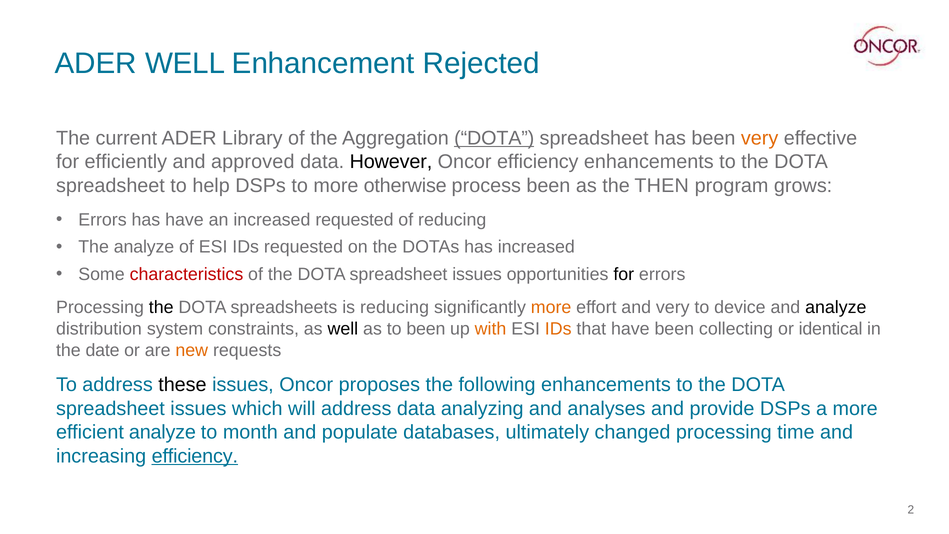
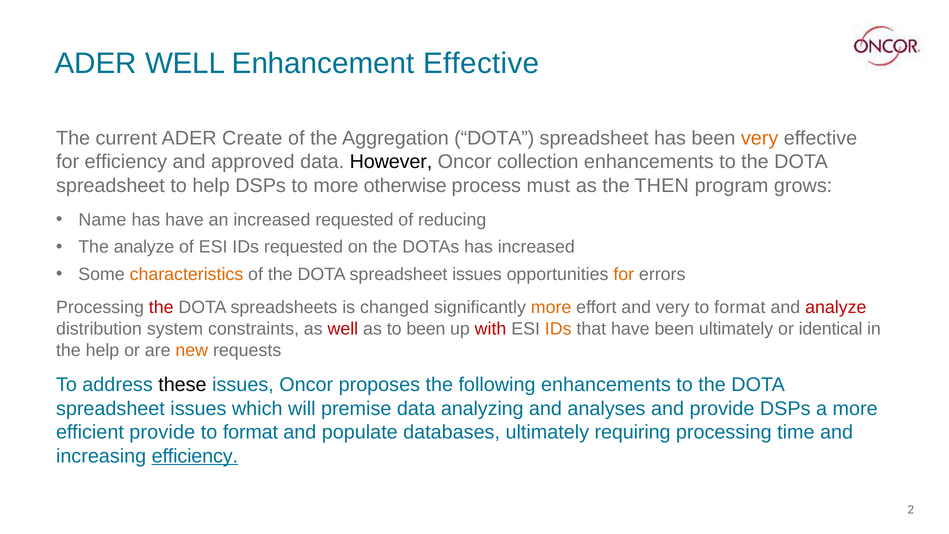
Enhancement Rejected: Rejected -> Effective
Library: Library -> Create
DOTA at (494, 138) underline: present -> none
for efficiently: efficiently -> efficiency
Oncor efficiency: efficiency -> collection
process been: been -> must
Errors at (102, 220): Errors -> Name
characteristics colour: red -> orange
for at (624, 274) colour: black -> orange
the at (161, 307) colour: black -> red
is reducing: reducing -> changed
device at (740, 307): device -> format
analyze at (836, 307) colour: black -> red
well at (343, 329) colour: black -> red
with colour: orange -> red
been collecting: collecting -> ultimately
the date: date -> help
will address: address -> premise
efficient analyze: analyze -> provide
month at (250, 432): month -> format
changed: changed -> requiring
